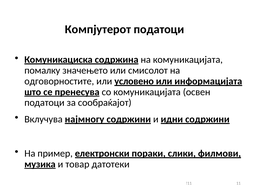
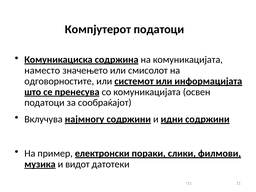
помалку: помалку -> наместо
условено: условено -> системот
товар: товар -> видот
